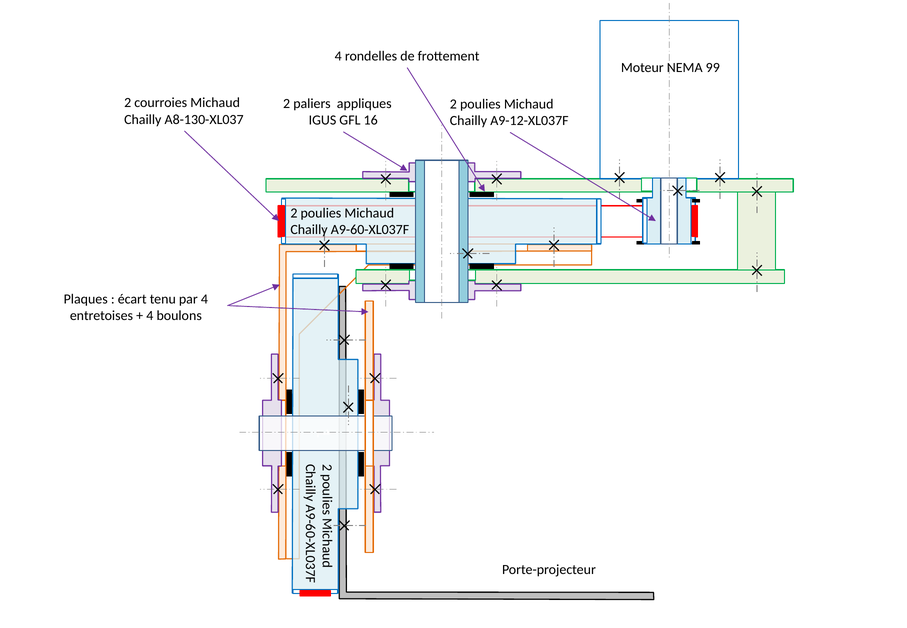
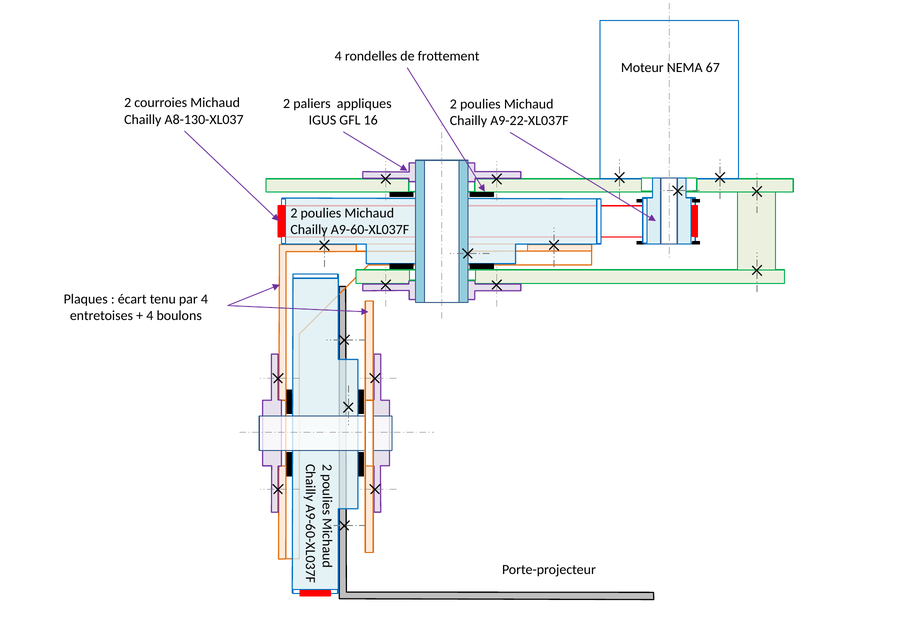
99: 99 -> 67
A9-12-XL037F: A9-12-XL037F -> A9-22-XL037F
